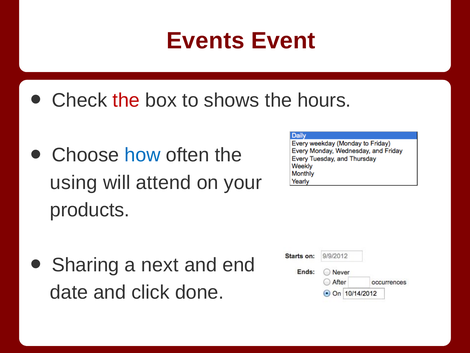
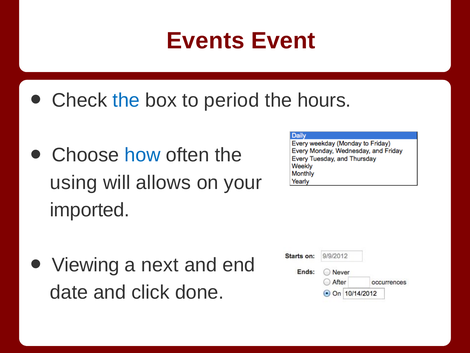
the at (126, 100) colour: red -> blue
shows: shows -> period
attend: attend -> allows
products: products -> imported
Sharing: Sharing -> Viewing
